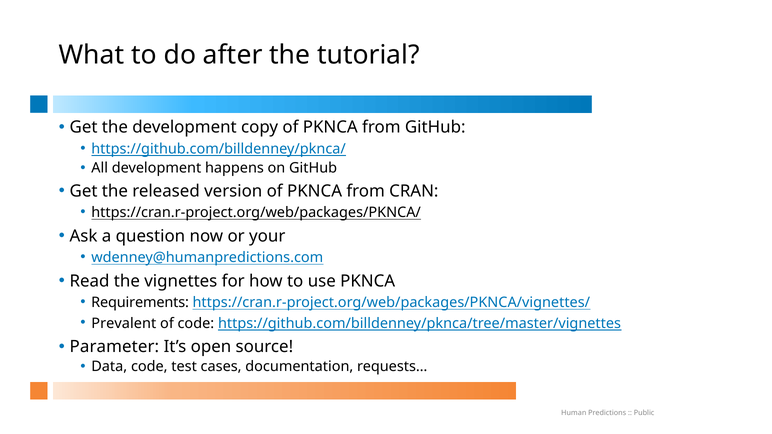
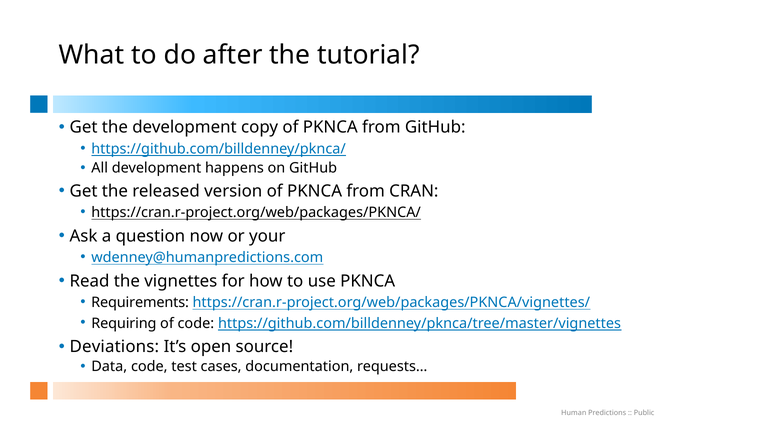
Prevalent: Prevalent -> Requiring
Parameter: Parameter -> Deviations
